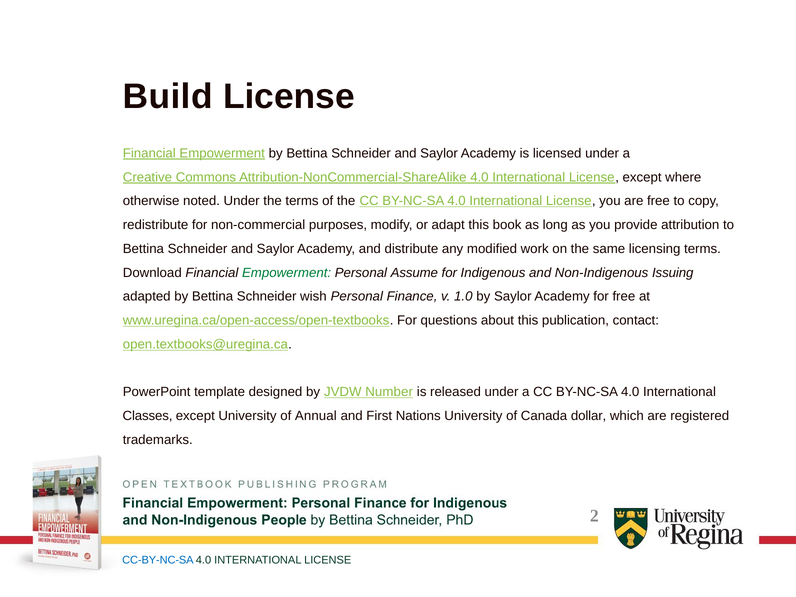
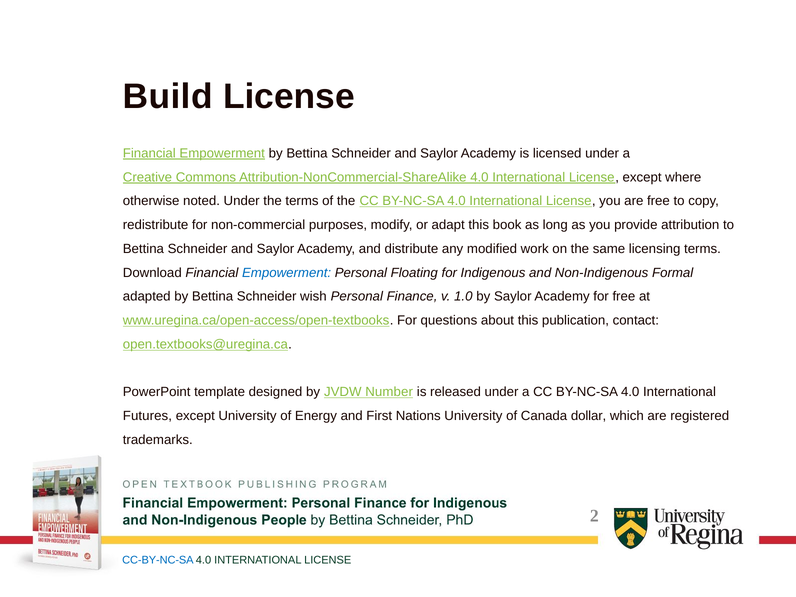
Empowerment at (287, 273) colour: green -> blue
Assume: Assume -> Floating
Issuing: Issuing -> Formal
Classes: Classes -> Futures
Annual: Annual -> Energy
